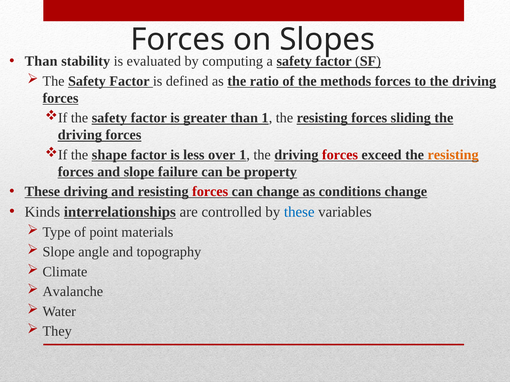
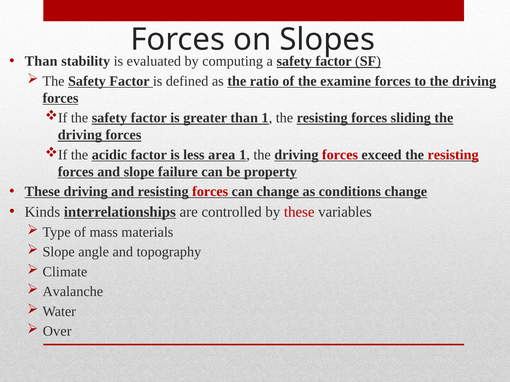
methods: methods -> examine
shape: shape -> acidic
over: over -> area
resisting at (453, 155) colour: orange -> red
these at (299, 212) colour: blue -> red
point: point -> mass
They: They -> Over
